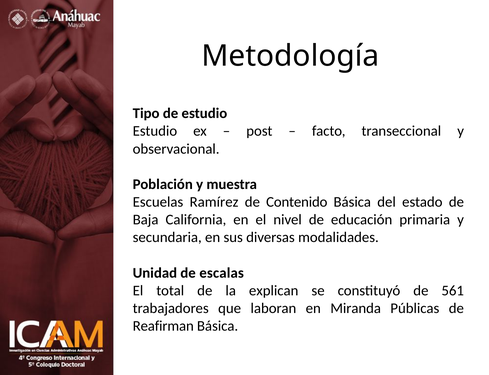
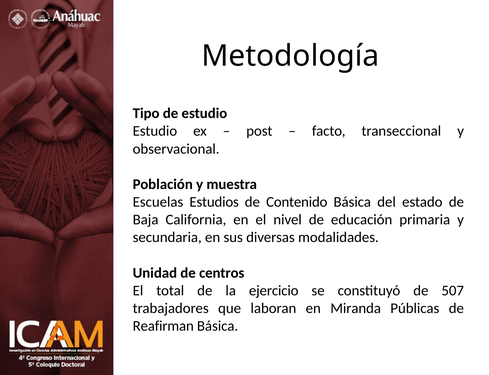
Ramírez: Ramírez -> Estudios
escalas: escalas -> centros
explican: explican -> ejercicio
561: 561 -> 507
